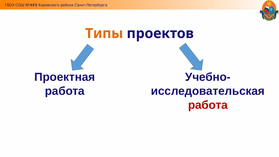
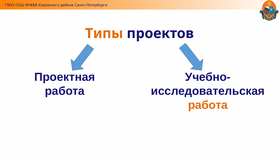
работа at (208, 105) colour: red -> orange
